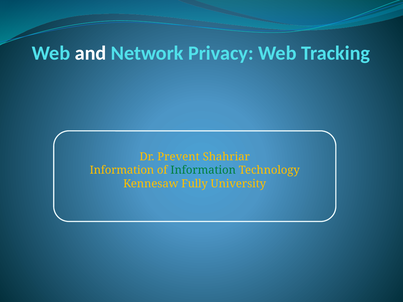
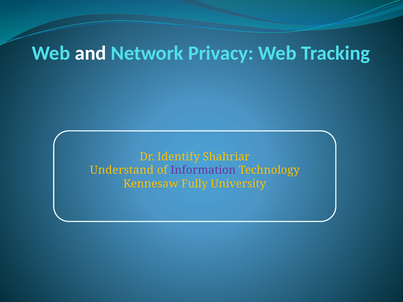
Prevent: Prevent -> Identify
Information at (122, 170): Information -> Understand
Information at (203, 170) colour: green -> purple
